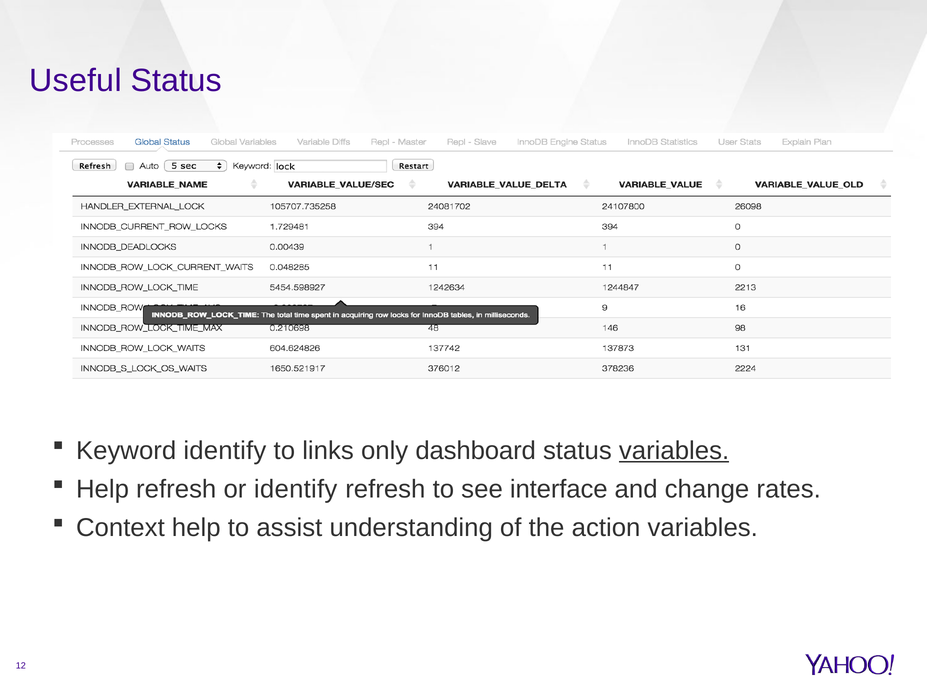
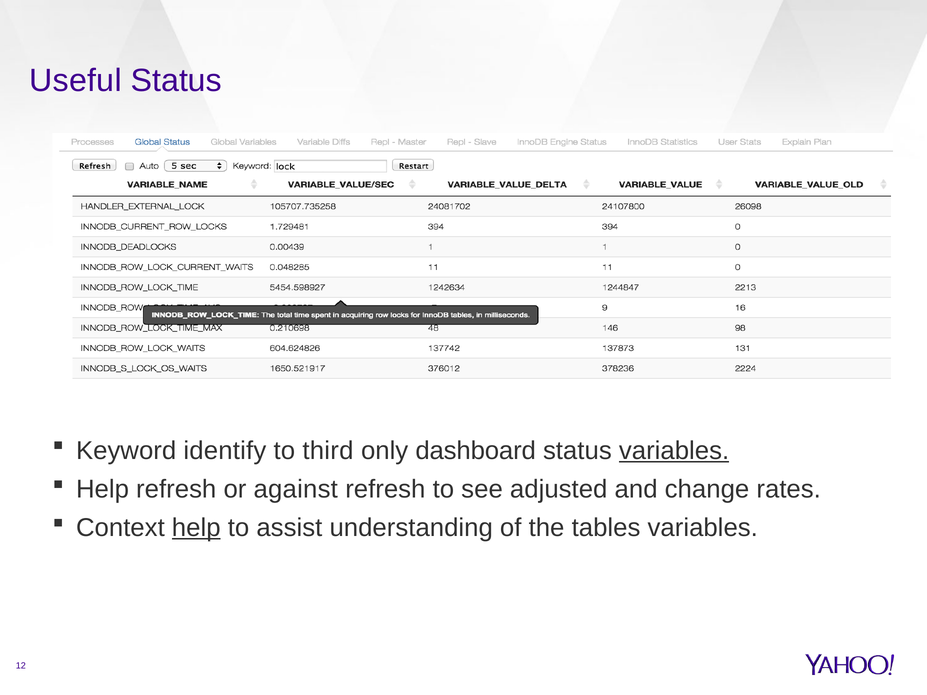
links: links -> third
or identify: identify -> against
interface: interface -> adjusted
help at (196, 528) underline: none -> present
action: action -> tables
